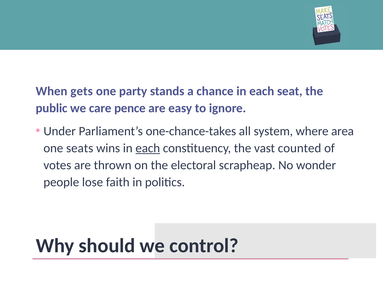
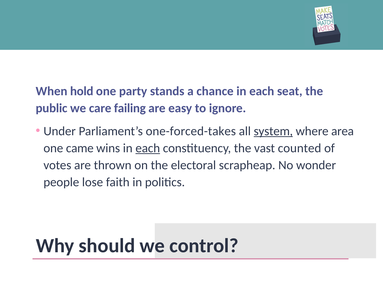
gets: gets -> hold
pence: pence -> failing
one-chance-takes: one-chance-takes -> one-forced-takes
system underline: none -> present
seats: seats -> came
